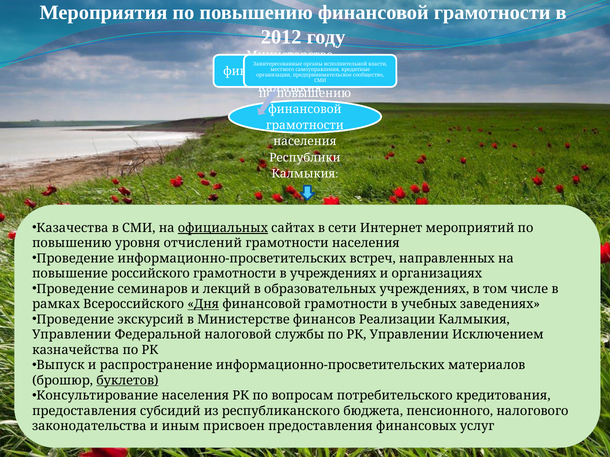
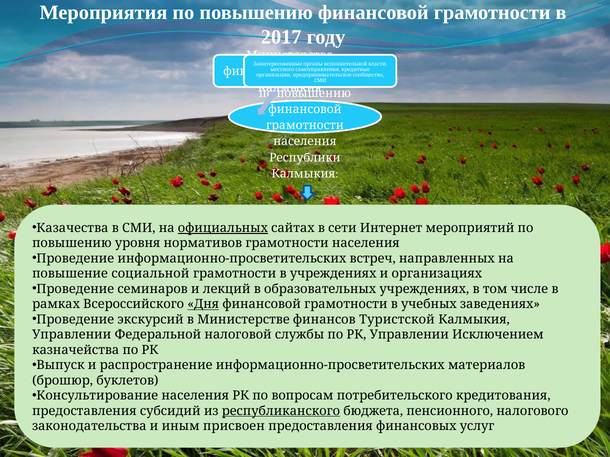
2012: 2012 -> 2017
отчислений: отчислений -> нормативов
российского: российского -> социальной
Реализации: Реализации -> Туристской
буклетов underline: present -> none
республиканского underline: none -> present
